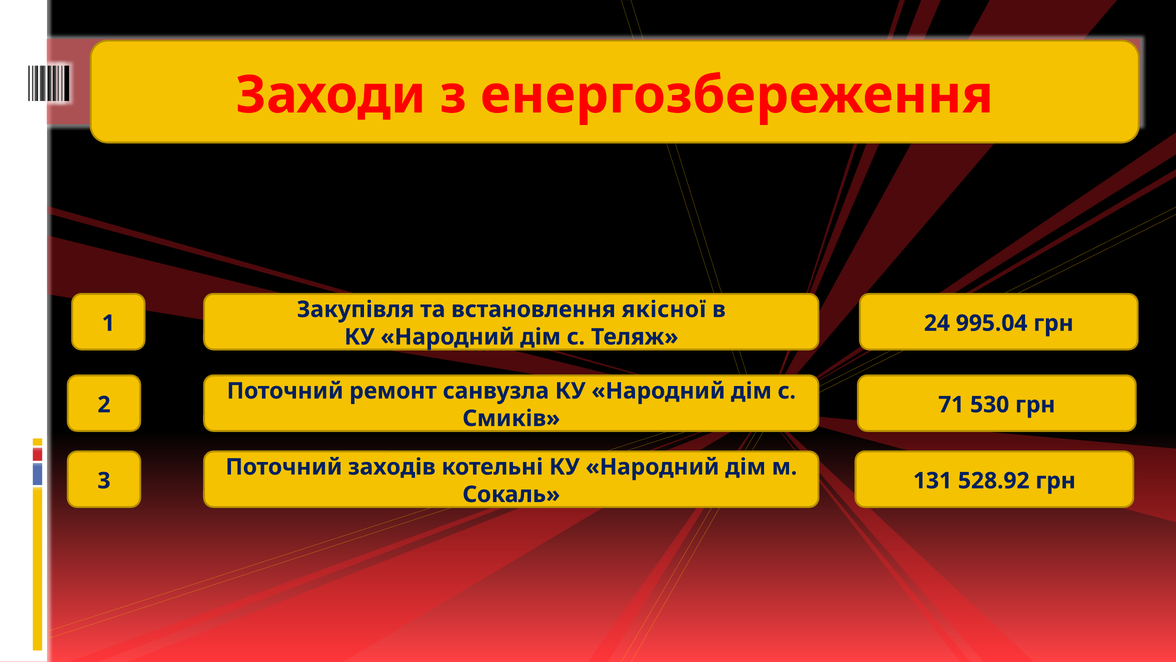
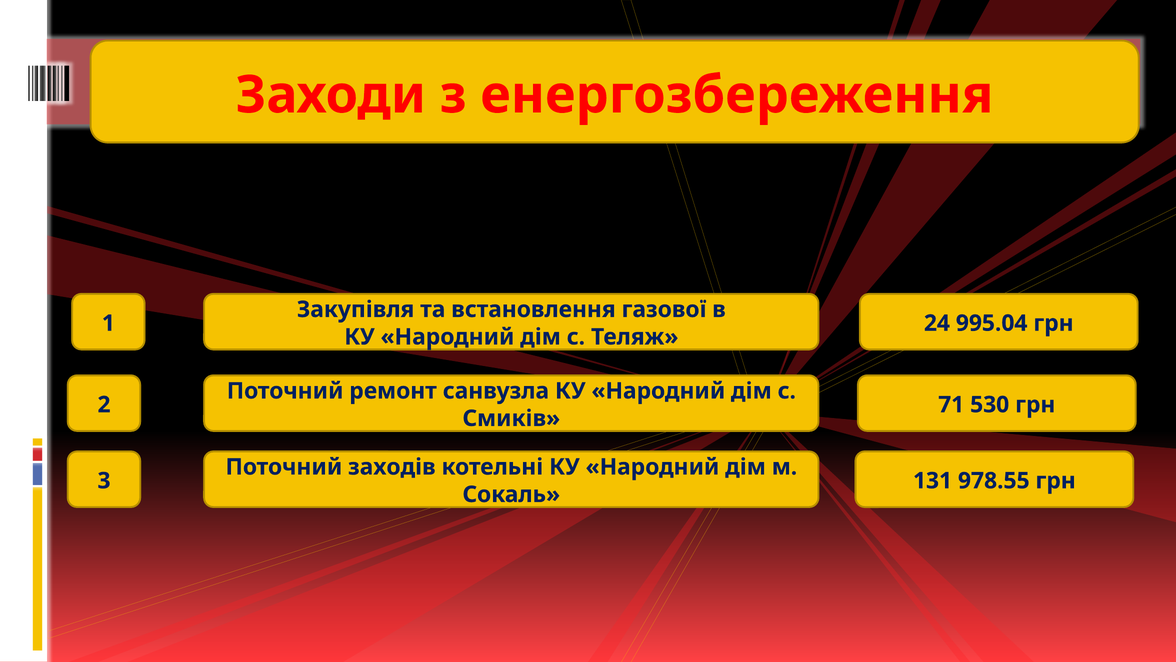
якісної: якісної -> газової
528.92: 528.92 -> 978.55
